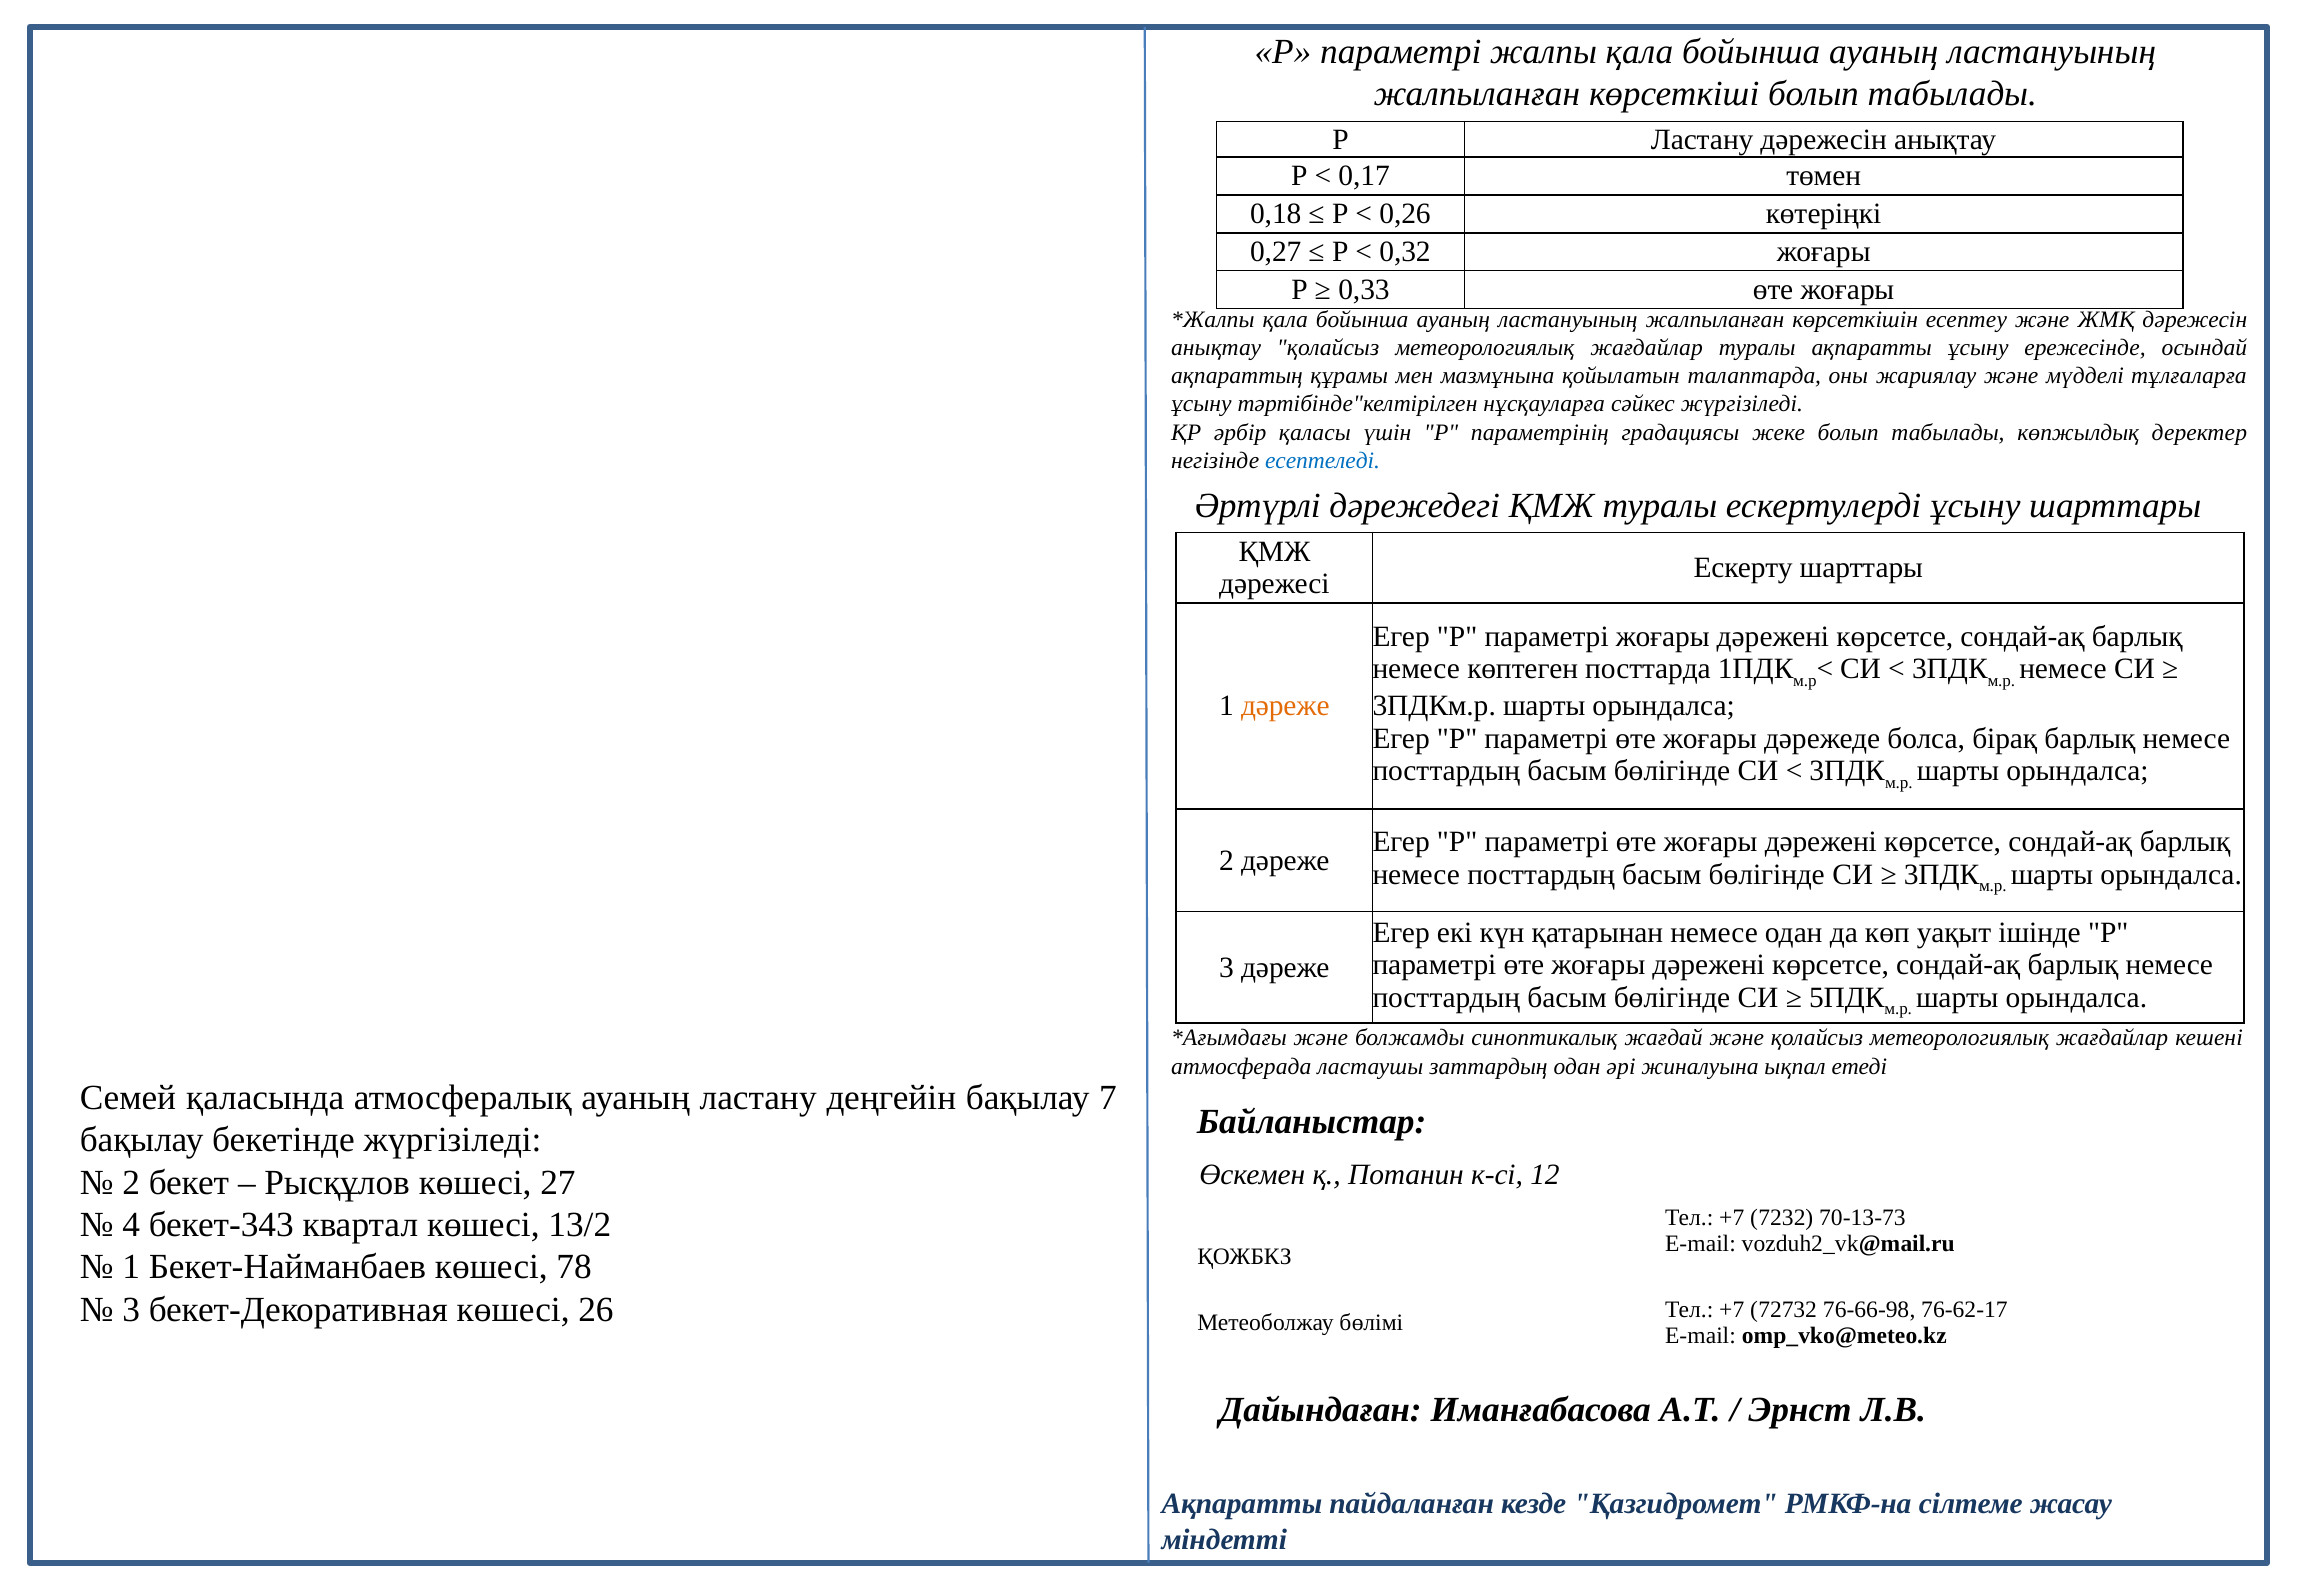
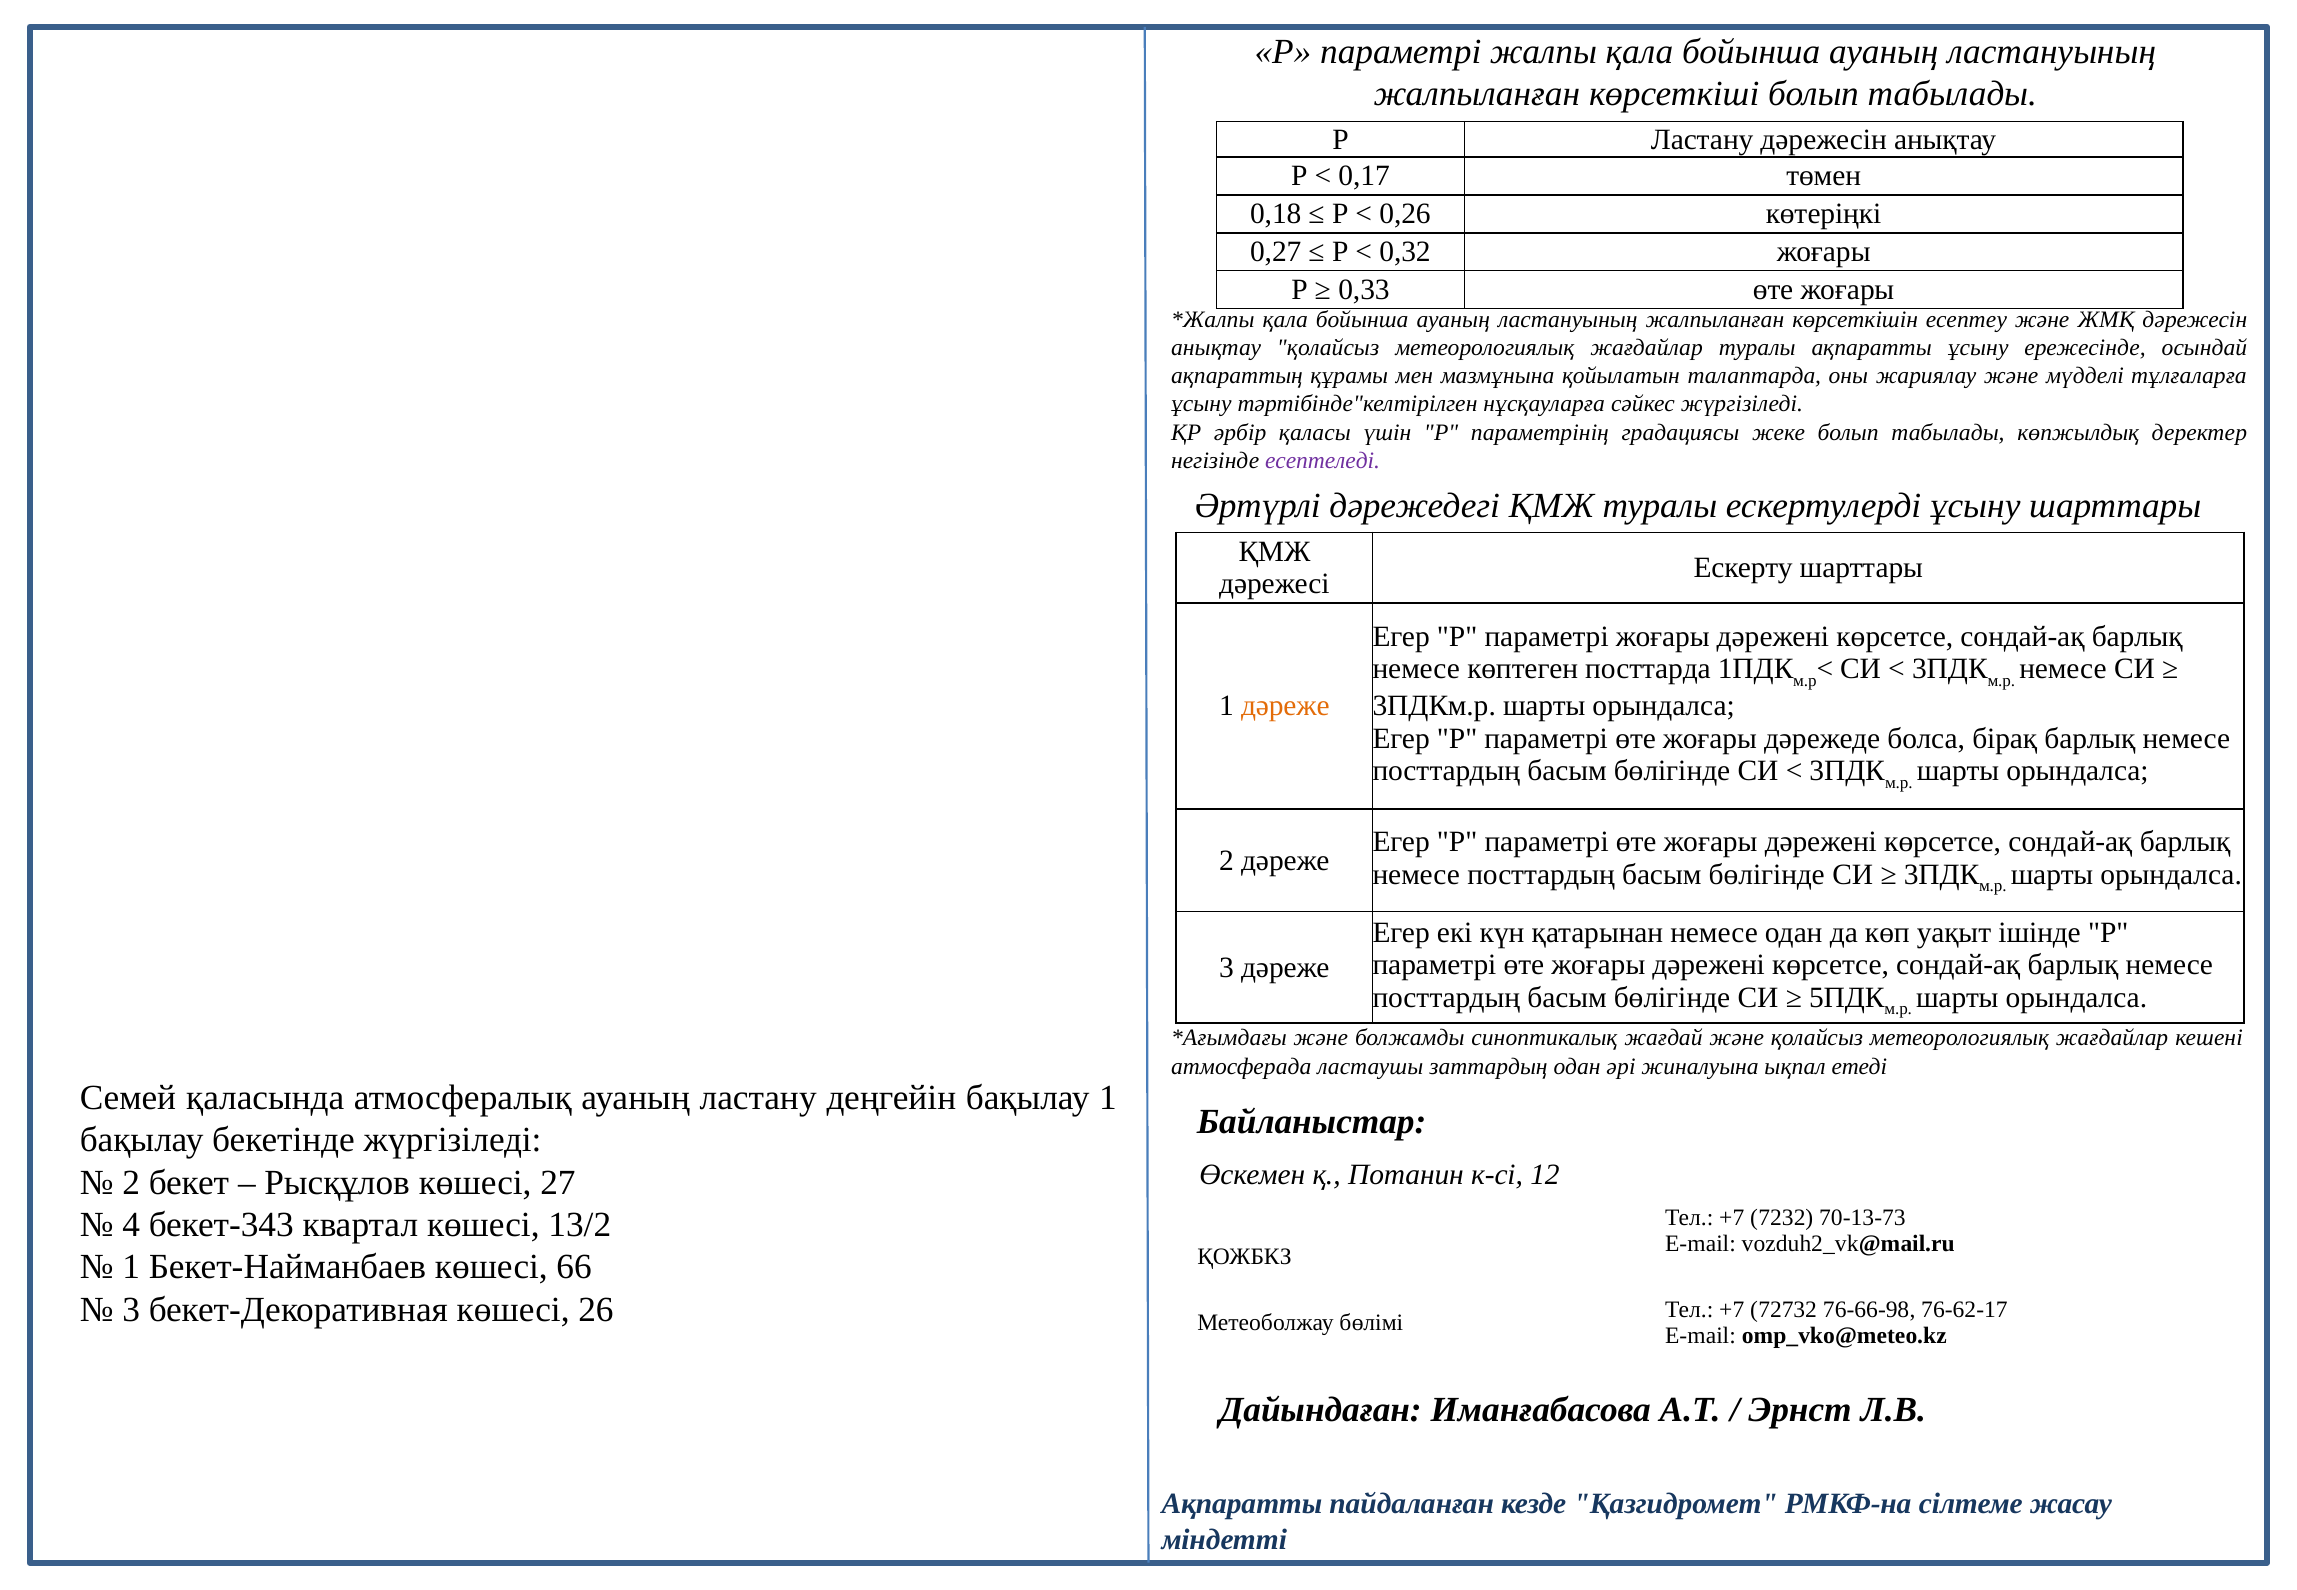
есептеледі colour: blue -> purple
бақылау 7: 7 -> 1
78: 78 -> 66
